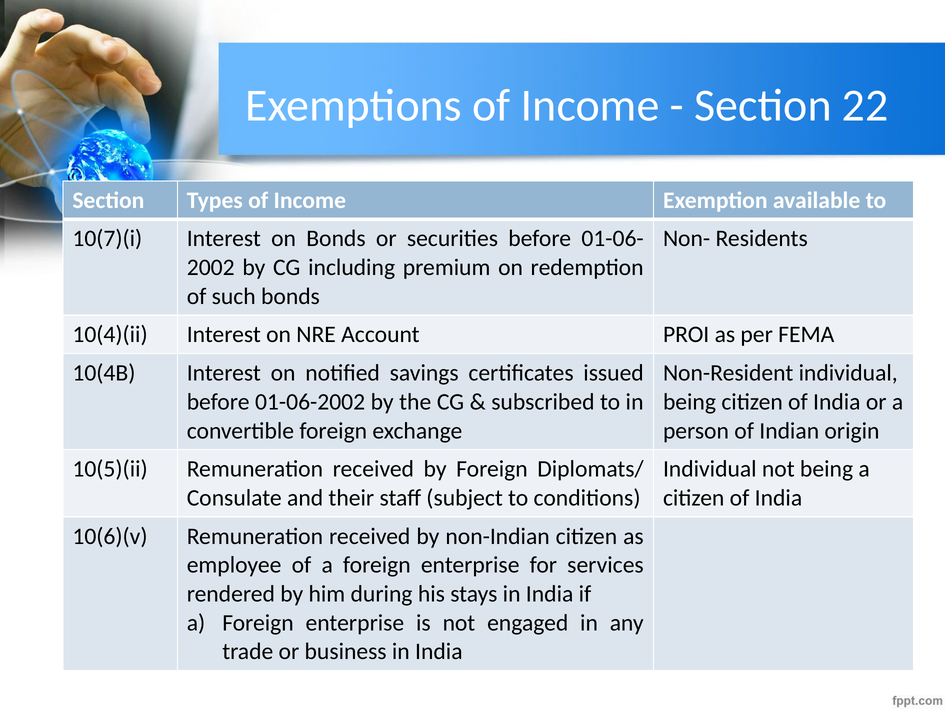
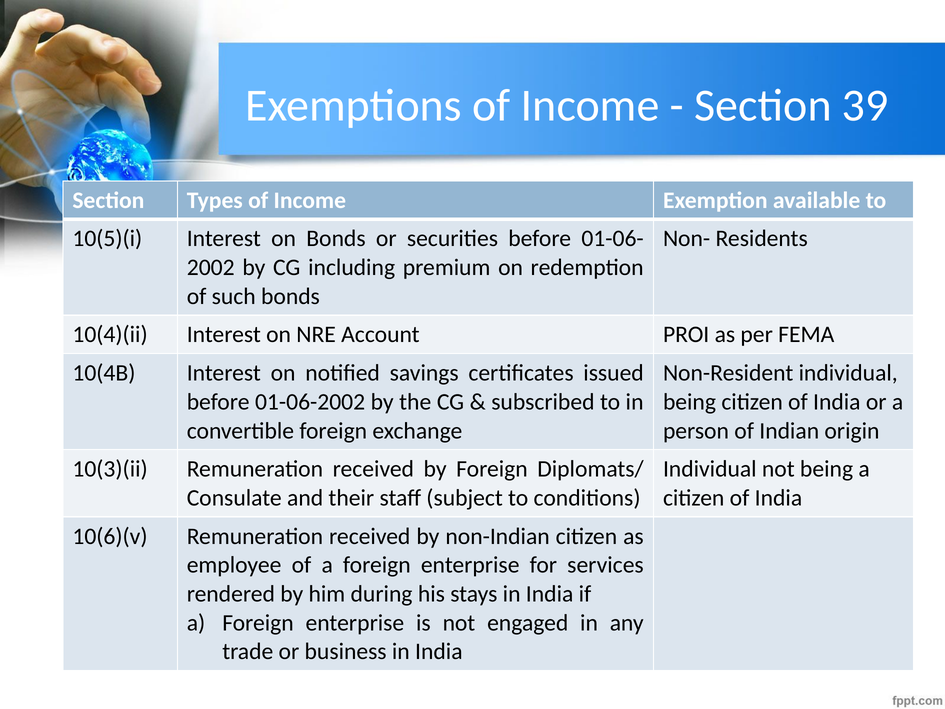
22: 22 -> 39
10(7)(i: 10(7)(i -> 10(5)(i
10(5)(ii: 10(5)(ii -> 10(3)(ii
